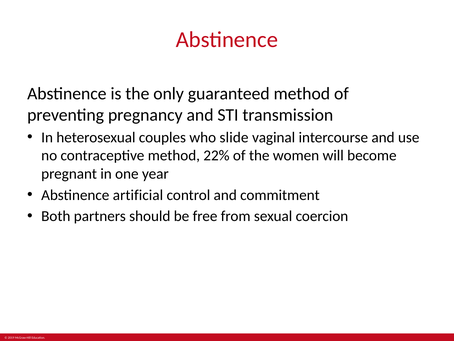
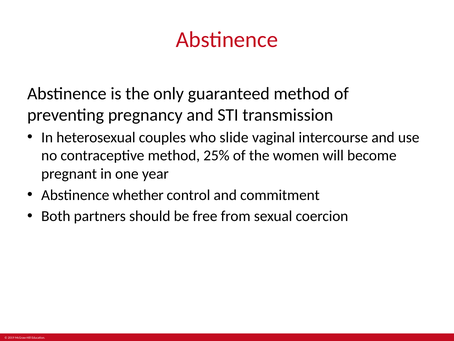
22%: 22% -> 25%
artificial: artificial -> whether
